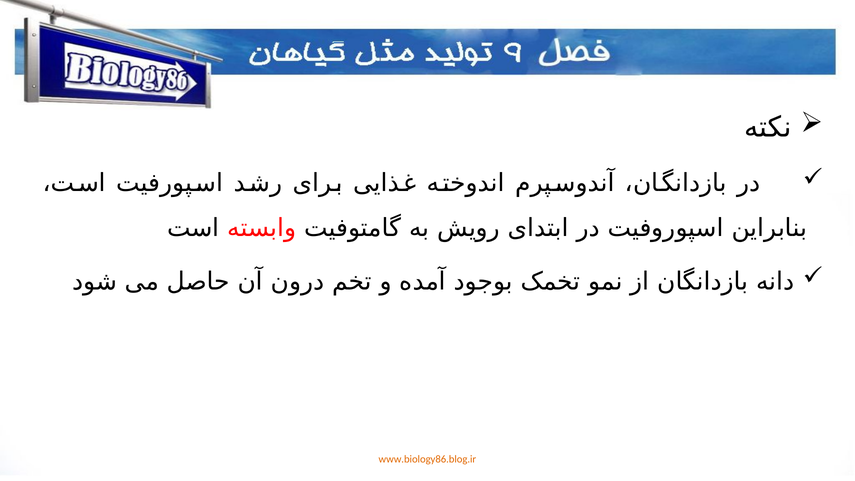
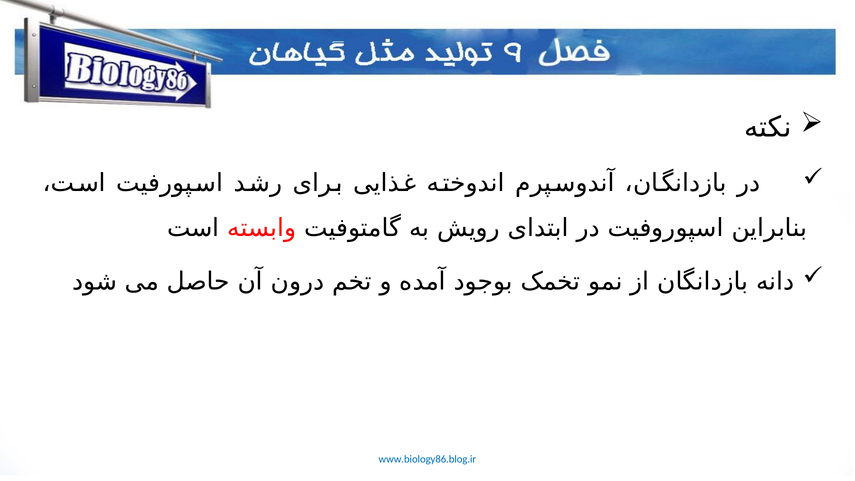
www.biology86.blog.ir colour: orange -> blue
